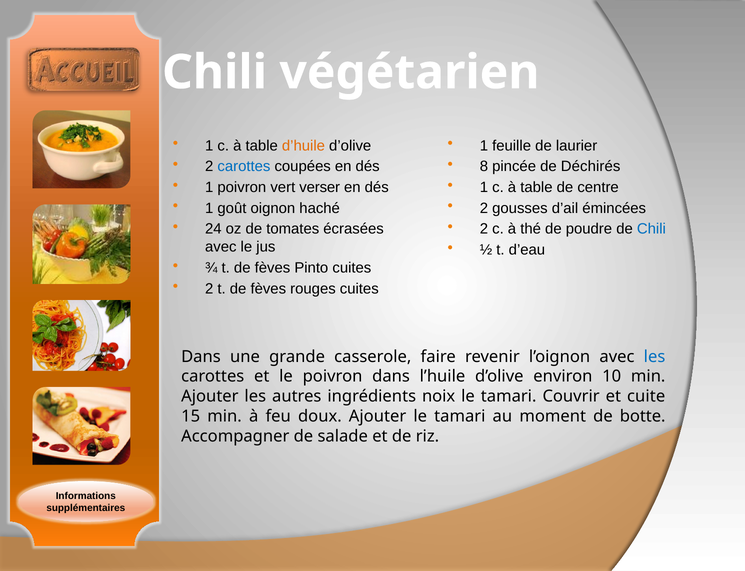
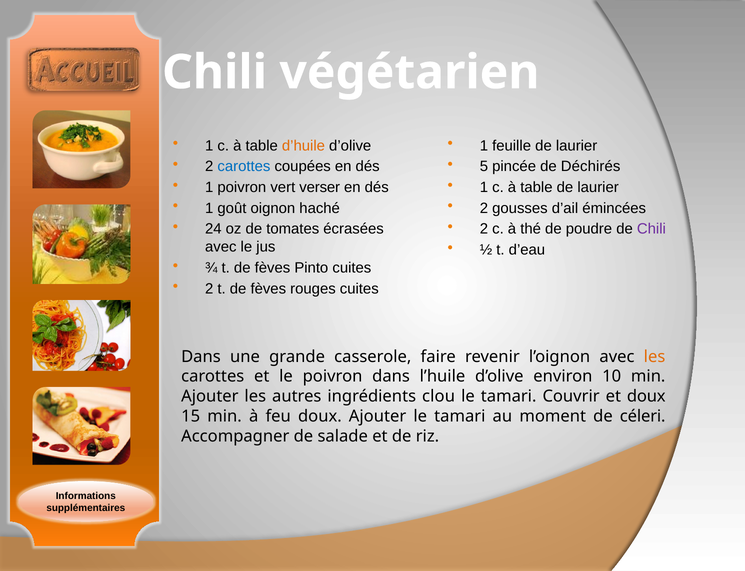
8: 8 -> 5
table de centre: centre -> laurier
Chili at (651, 229) colour: blue -> purple
les at (655, 357) colour: blue -> orange
noix: noix -> clou
et cuite: cuite -> doux
botte: botte -> céleri
